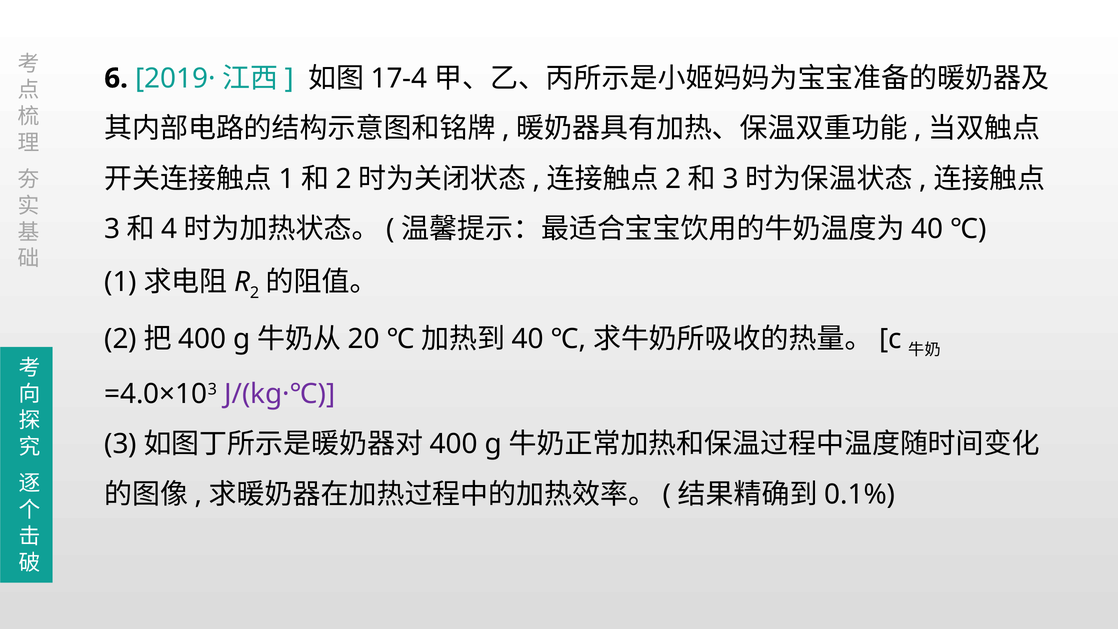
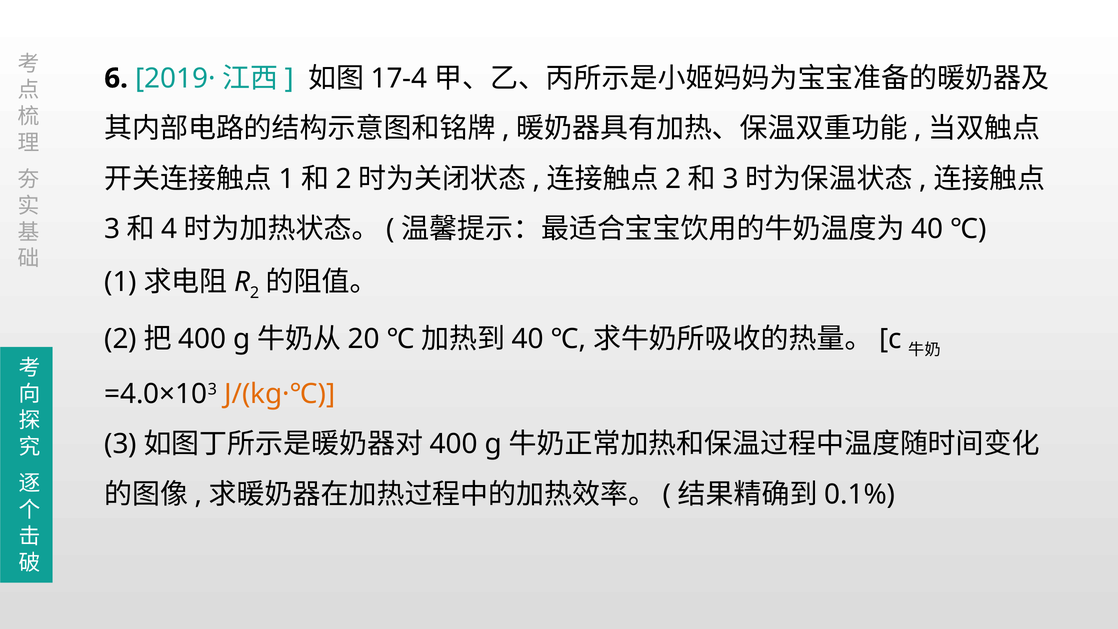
J/(kg·℃ colour: purple -> orange
